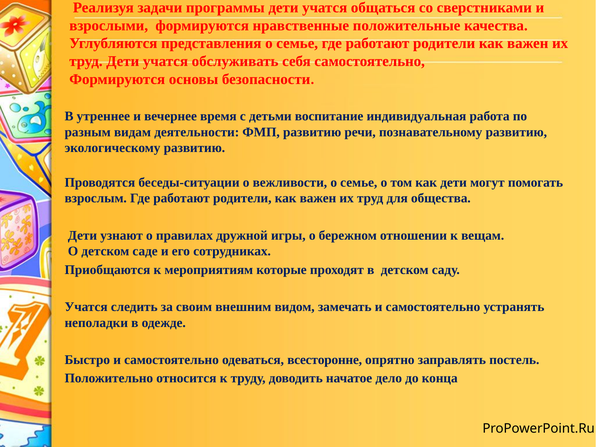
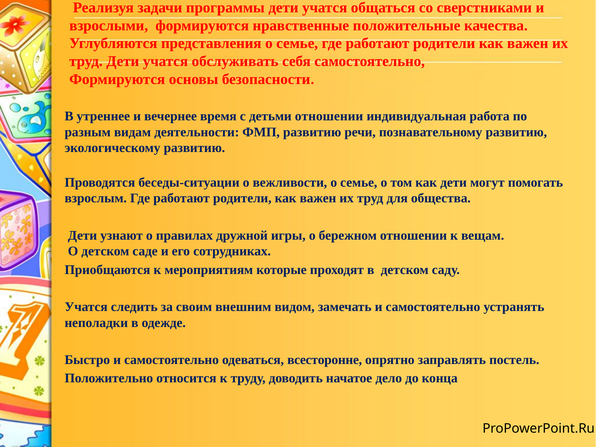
детьми воспитание: воспитание -> отношении
